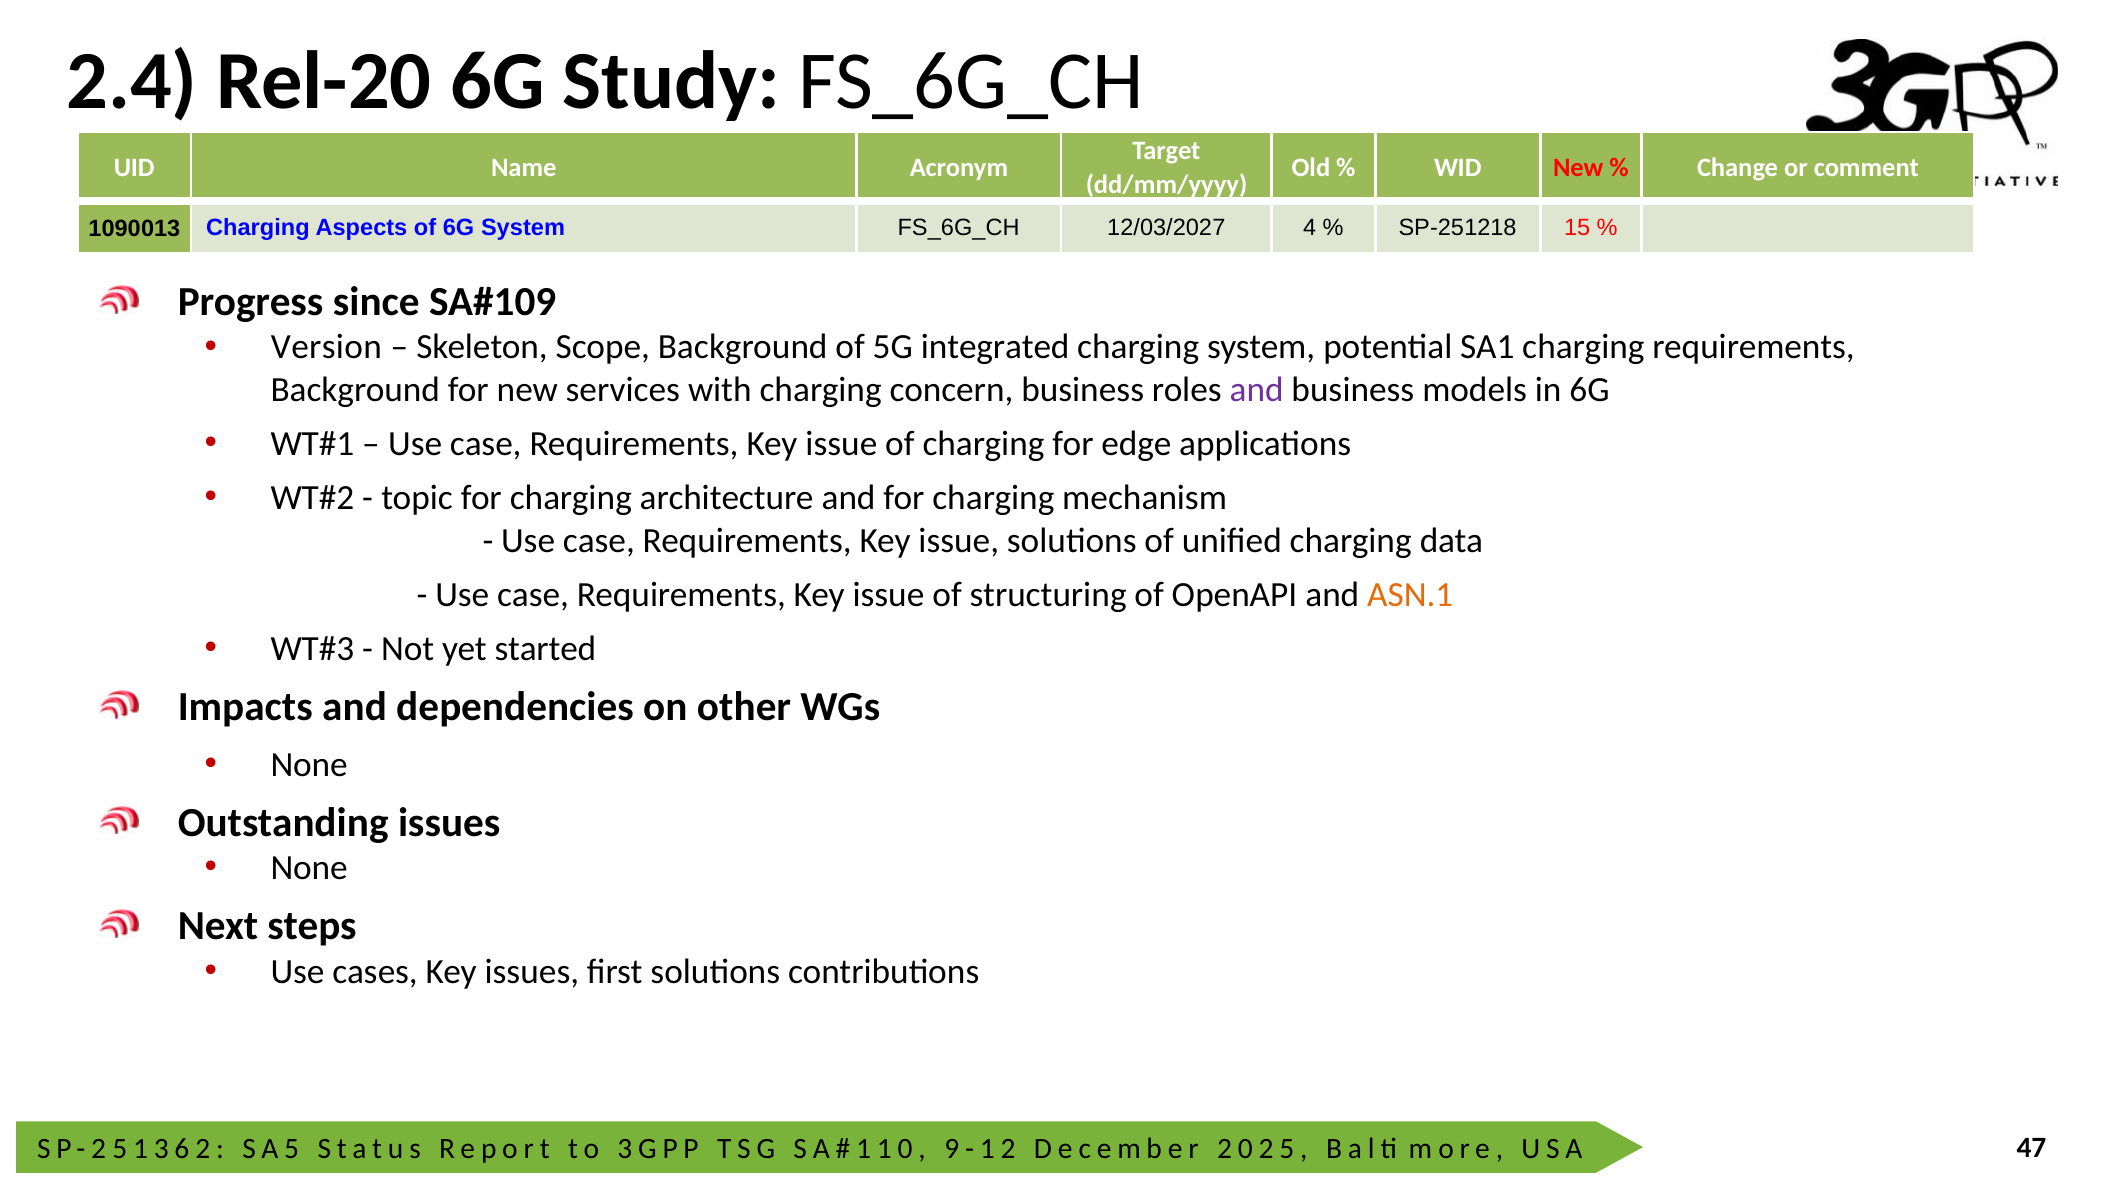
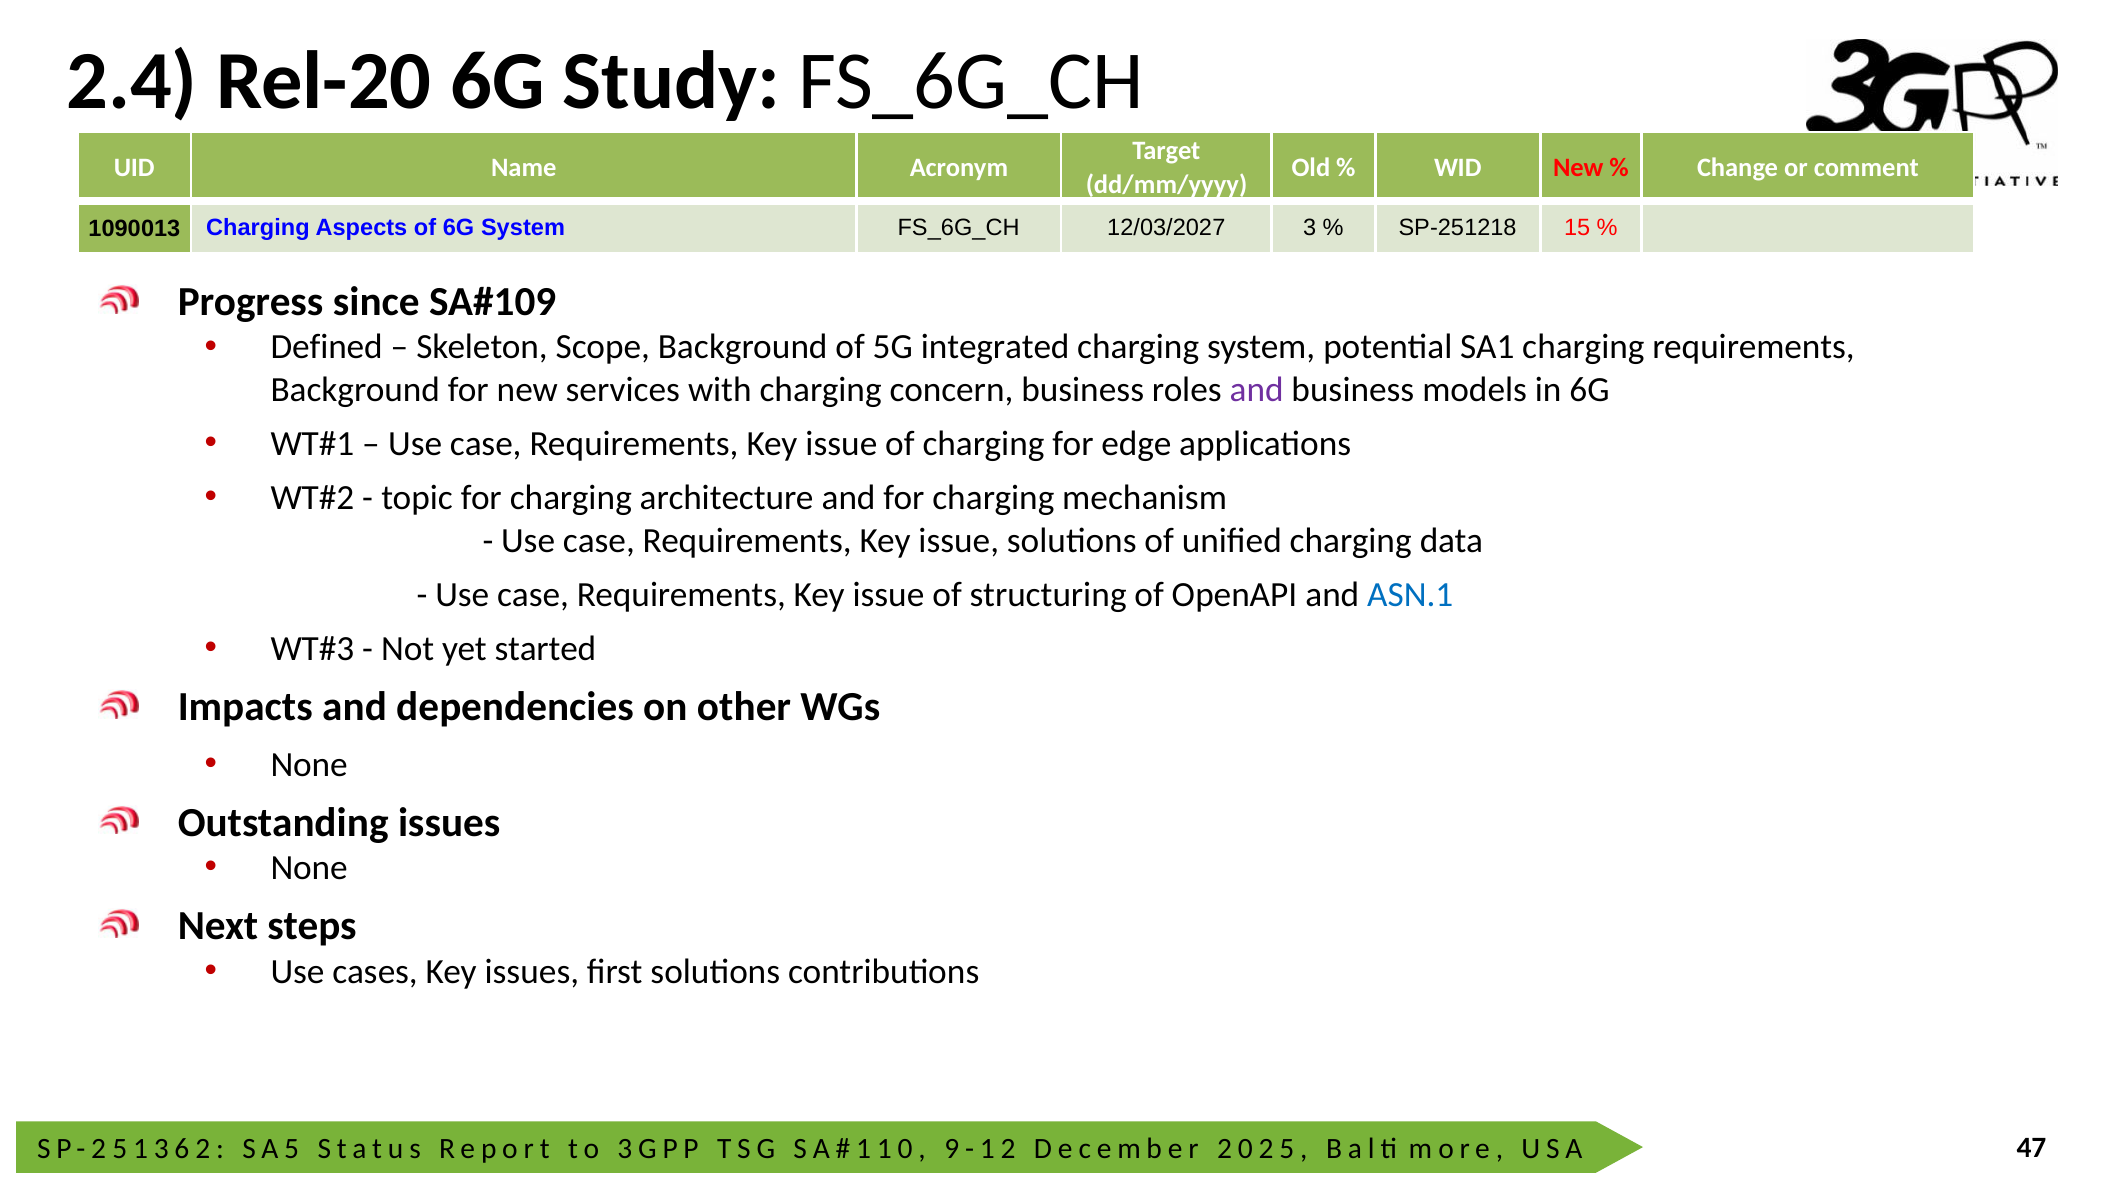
4: 4 -> 3
Version: Version -> Defined
ASN.1 colour: orange -> blue
